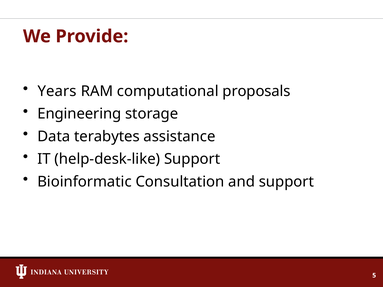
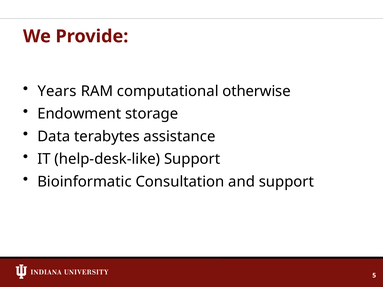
proposals: proposals -> otherwise
Engineering: Engineering -> Endowment
